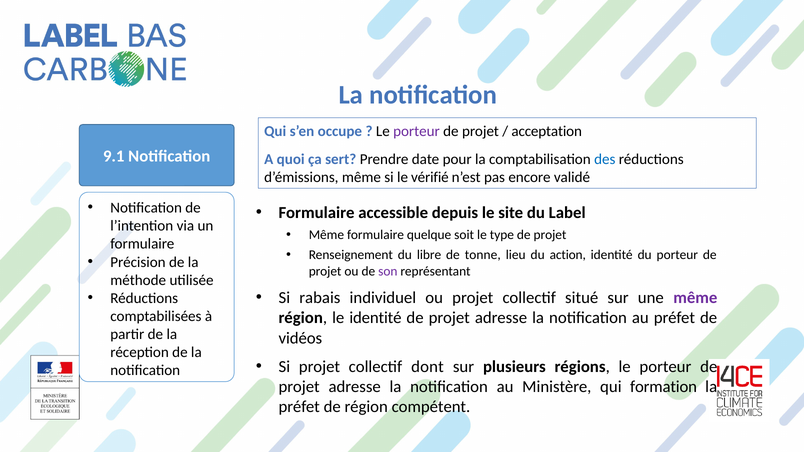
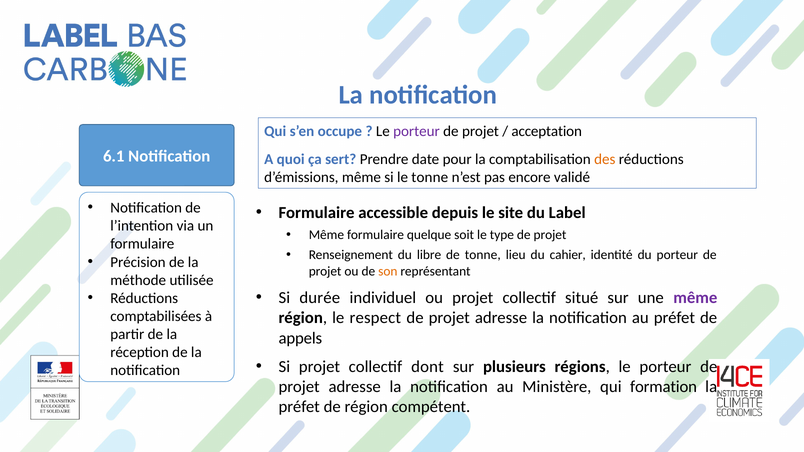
9.1: 9.1 -> 6.1
des colour: blue -> orange
le vérifié: vérifié -> tonne
action: action -> cahier
son colour: purple -> orange
rabais: rabais -> durée
le identité: identité -> respect
vidéos: vidéos -> appels
